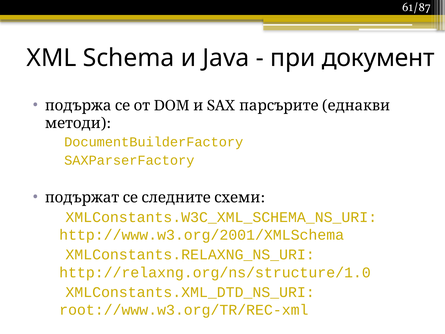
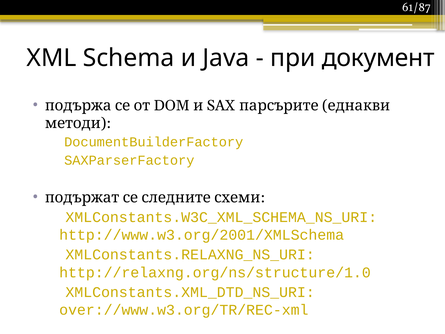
root://www.w3.org/TR/REC-xml: root://www.w3.org/TR/REC-xml -> over://www.w3.org/TR/REC-xml
